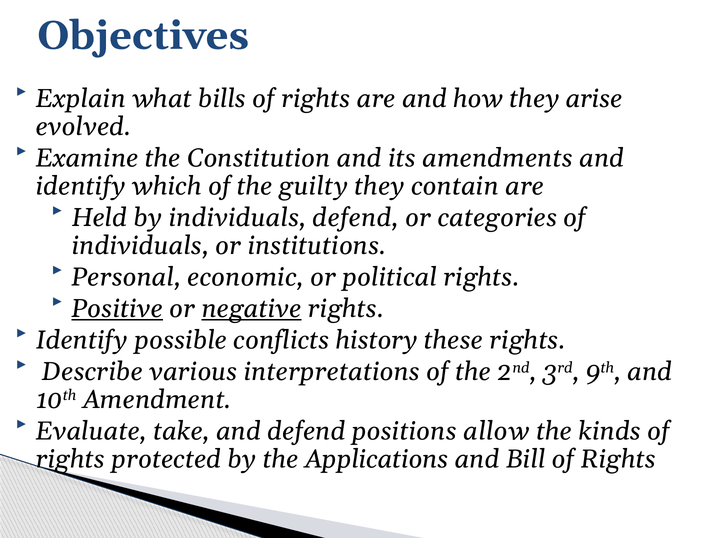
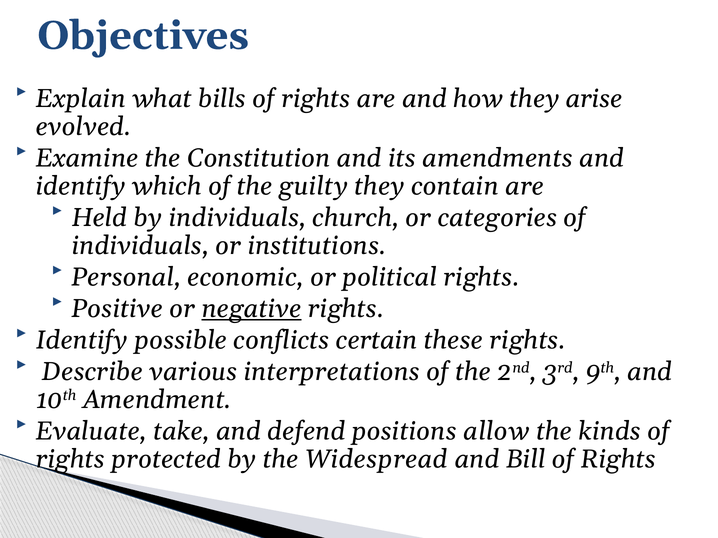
individuals defend: defend -> church
Positive underline: present -> none
history: history -> certain
Applications: Applications -> Widespread
